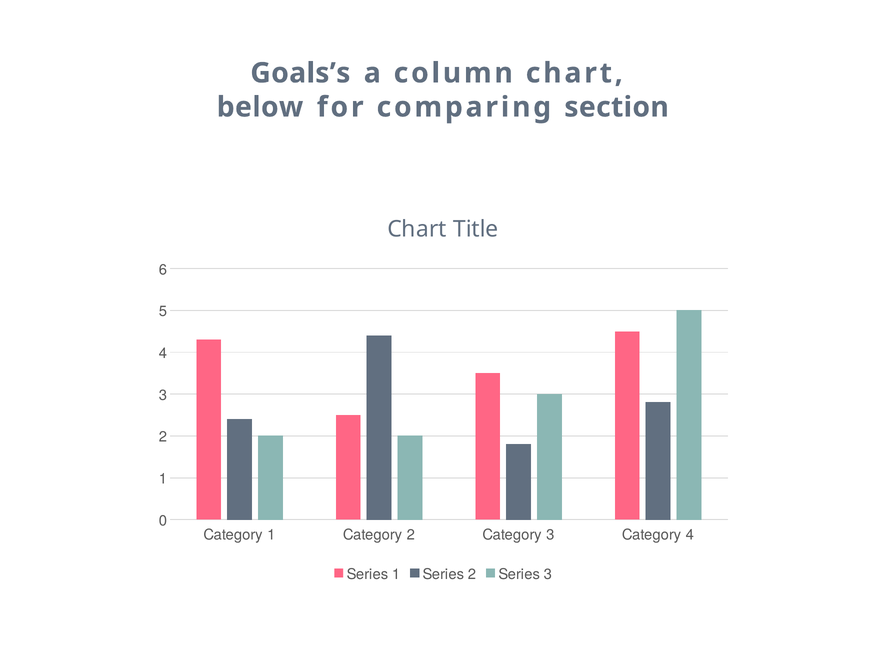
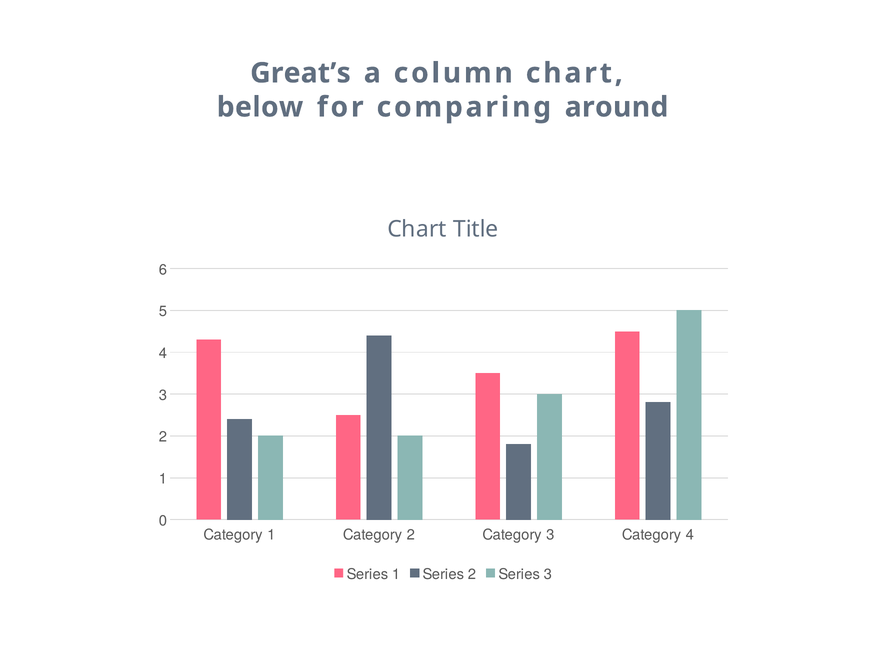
Goals’s: Goals’s -> Great’s
section: section -> around
